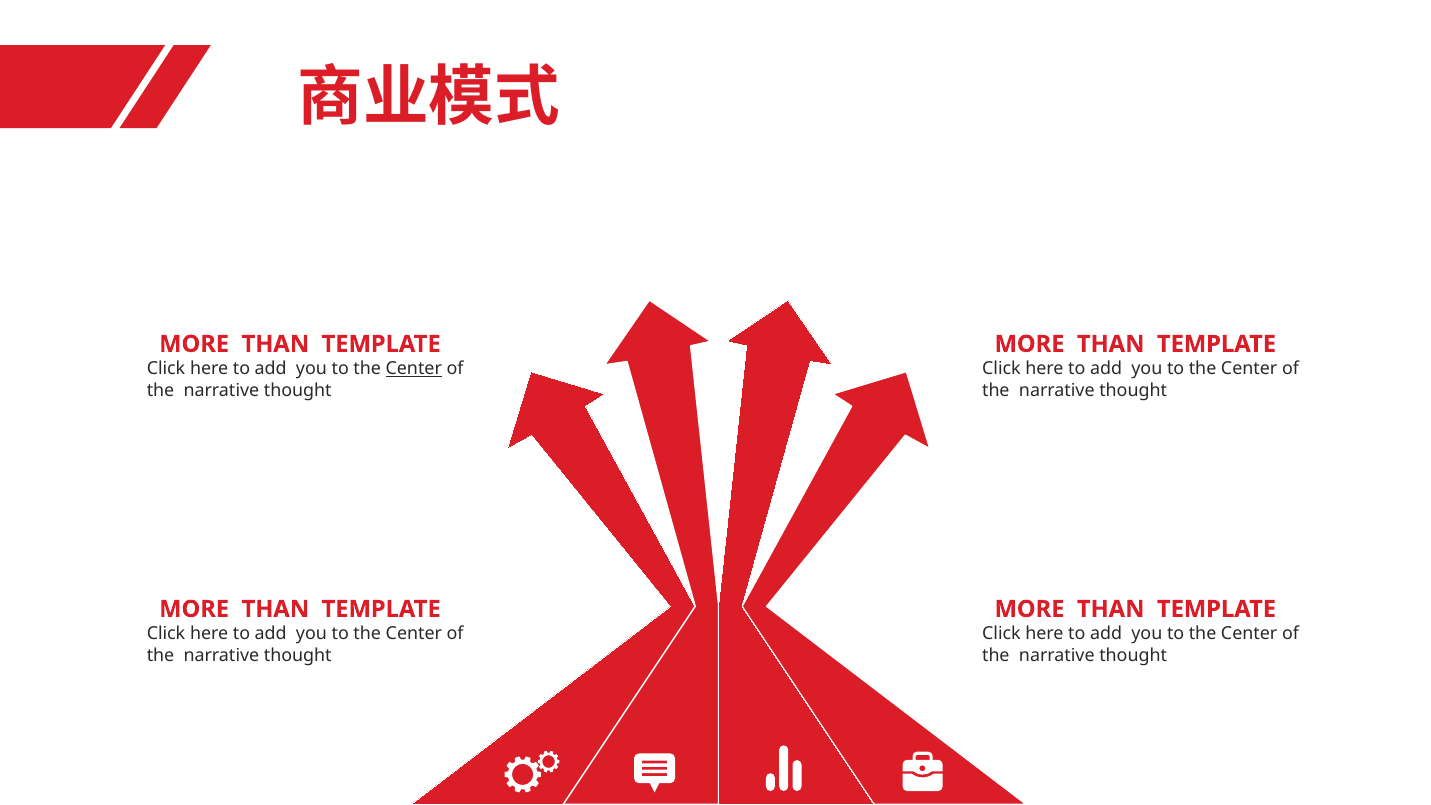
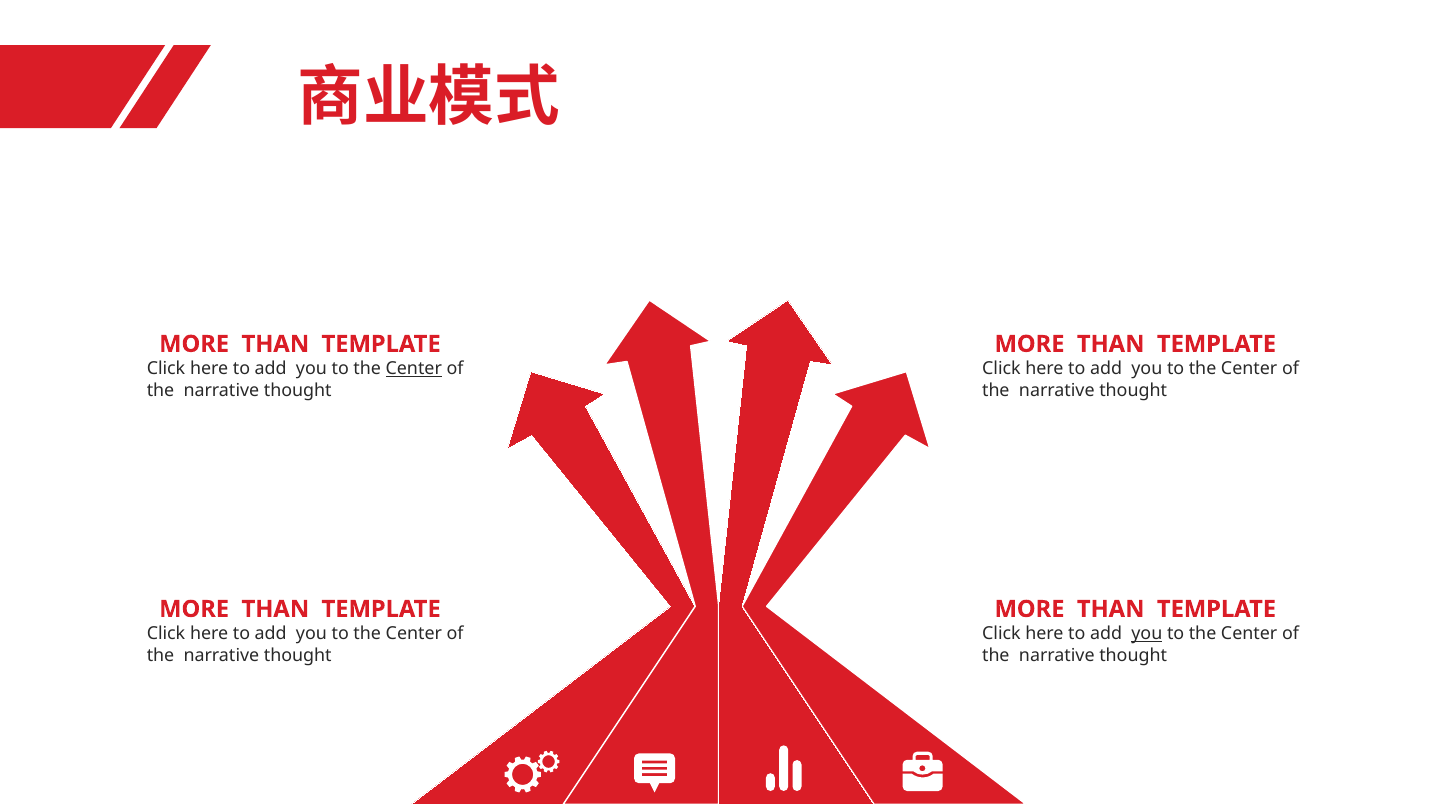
you at (1147, 634) underline: none -> present
